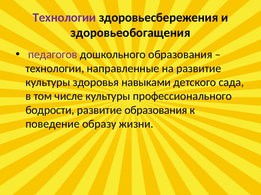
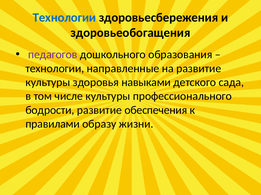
Технологии at (64, 18) colour: purple -> blue
развитие образования: образования -> обеспечения
поведение: поведение -> правилами
